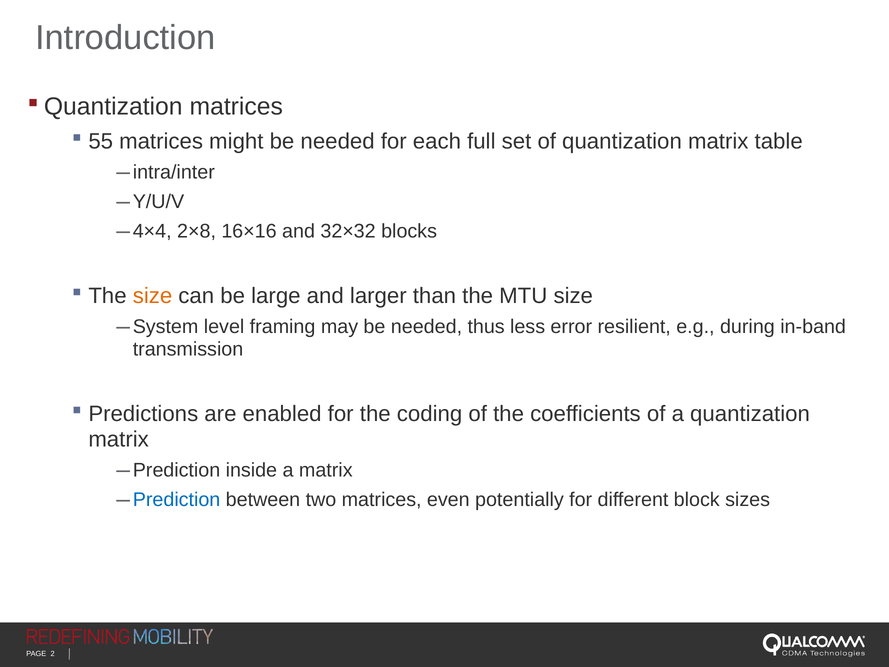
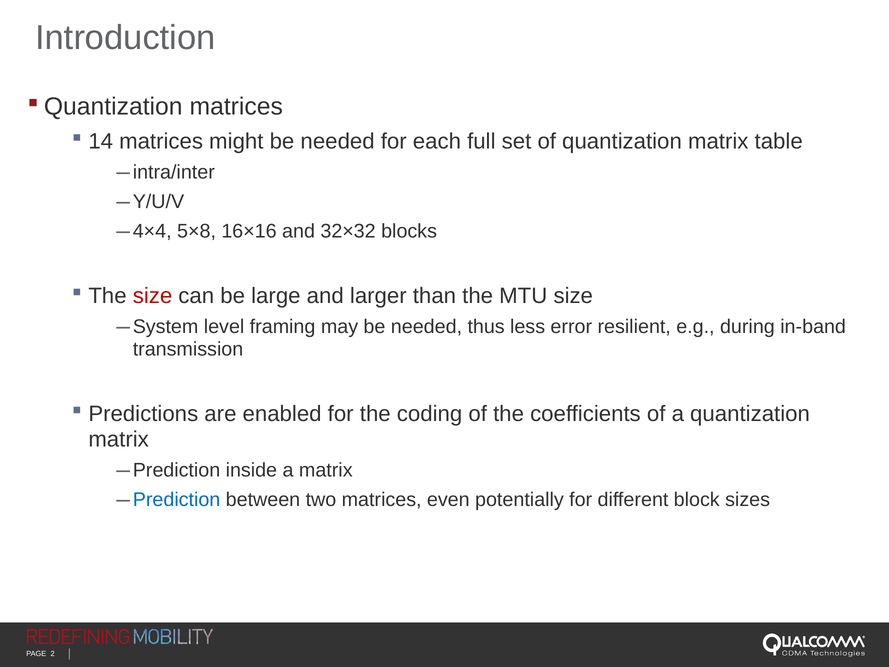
55: 55 -> 14
2×8: 2×8 -> 5×8
size at (153, 296) colour: orange -> red
